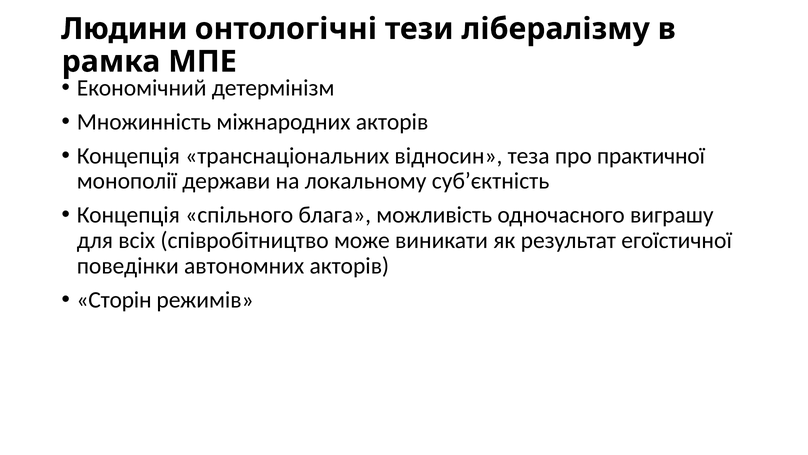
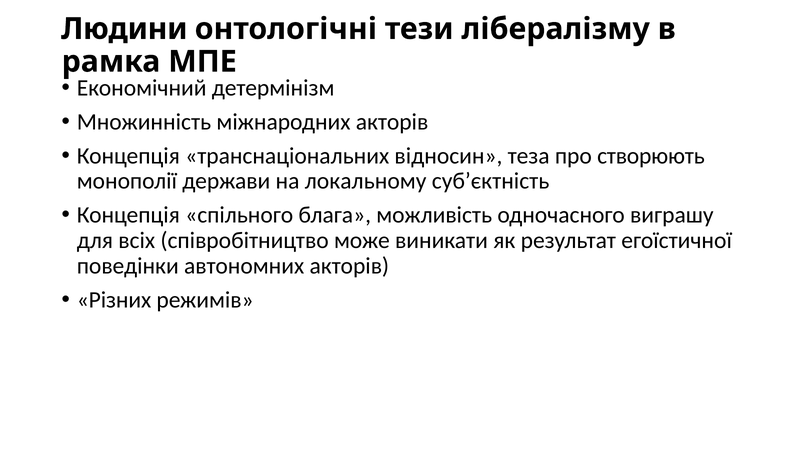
практичної: практичної -> створюють
Сторін: Сторін -> Різних
